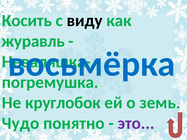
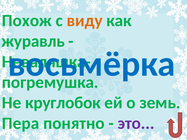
Косить: Косить -> Похож
виду colour: black -> orange
Чудо: Чудо -> Пера
